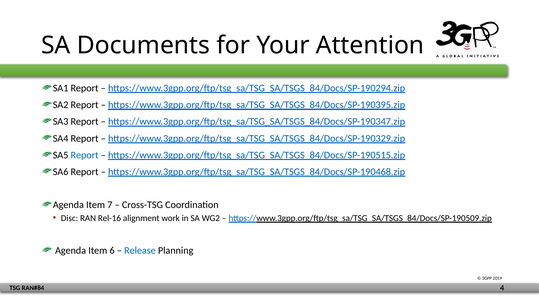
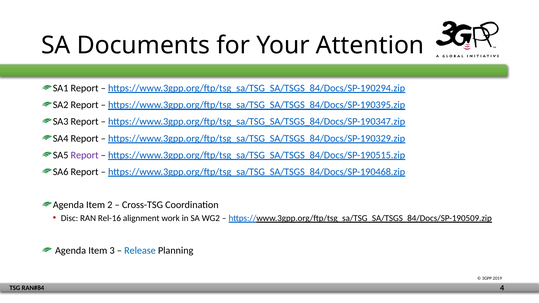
Report at (85, 155) colour: blue -> purple
7: 7 -> 2
6: 6 -> 3
